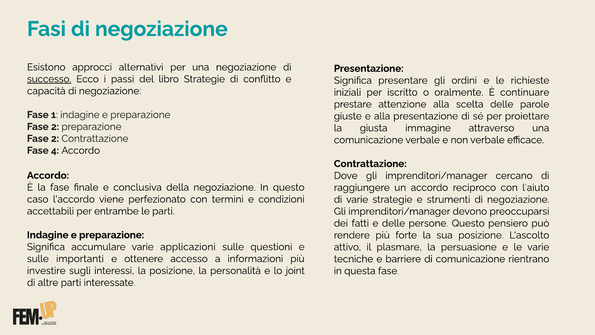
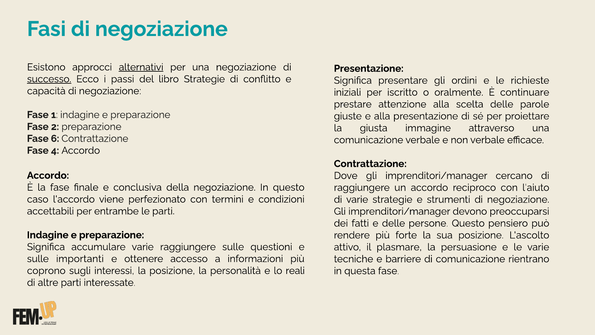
alternativi underline: none -> present
2 at (55, 138): 2 -> 6
varie applicazioni: applicazioni -> raggiungere
investire: investire -> coprono
joint: joint -> reali
